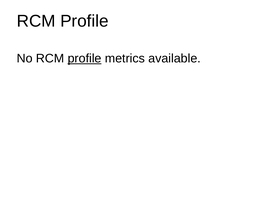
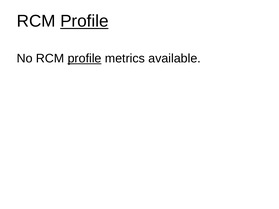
Profile at (84, 21) underline: none -> present
